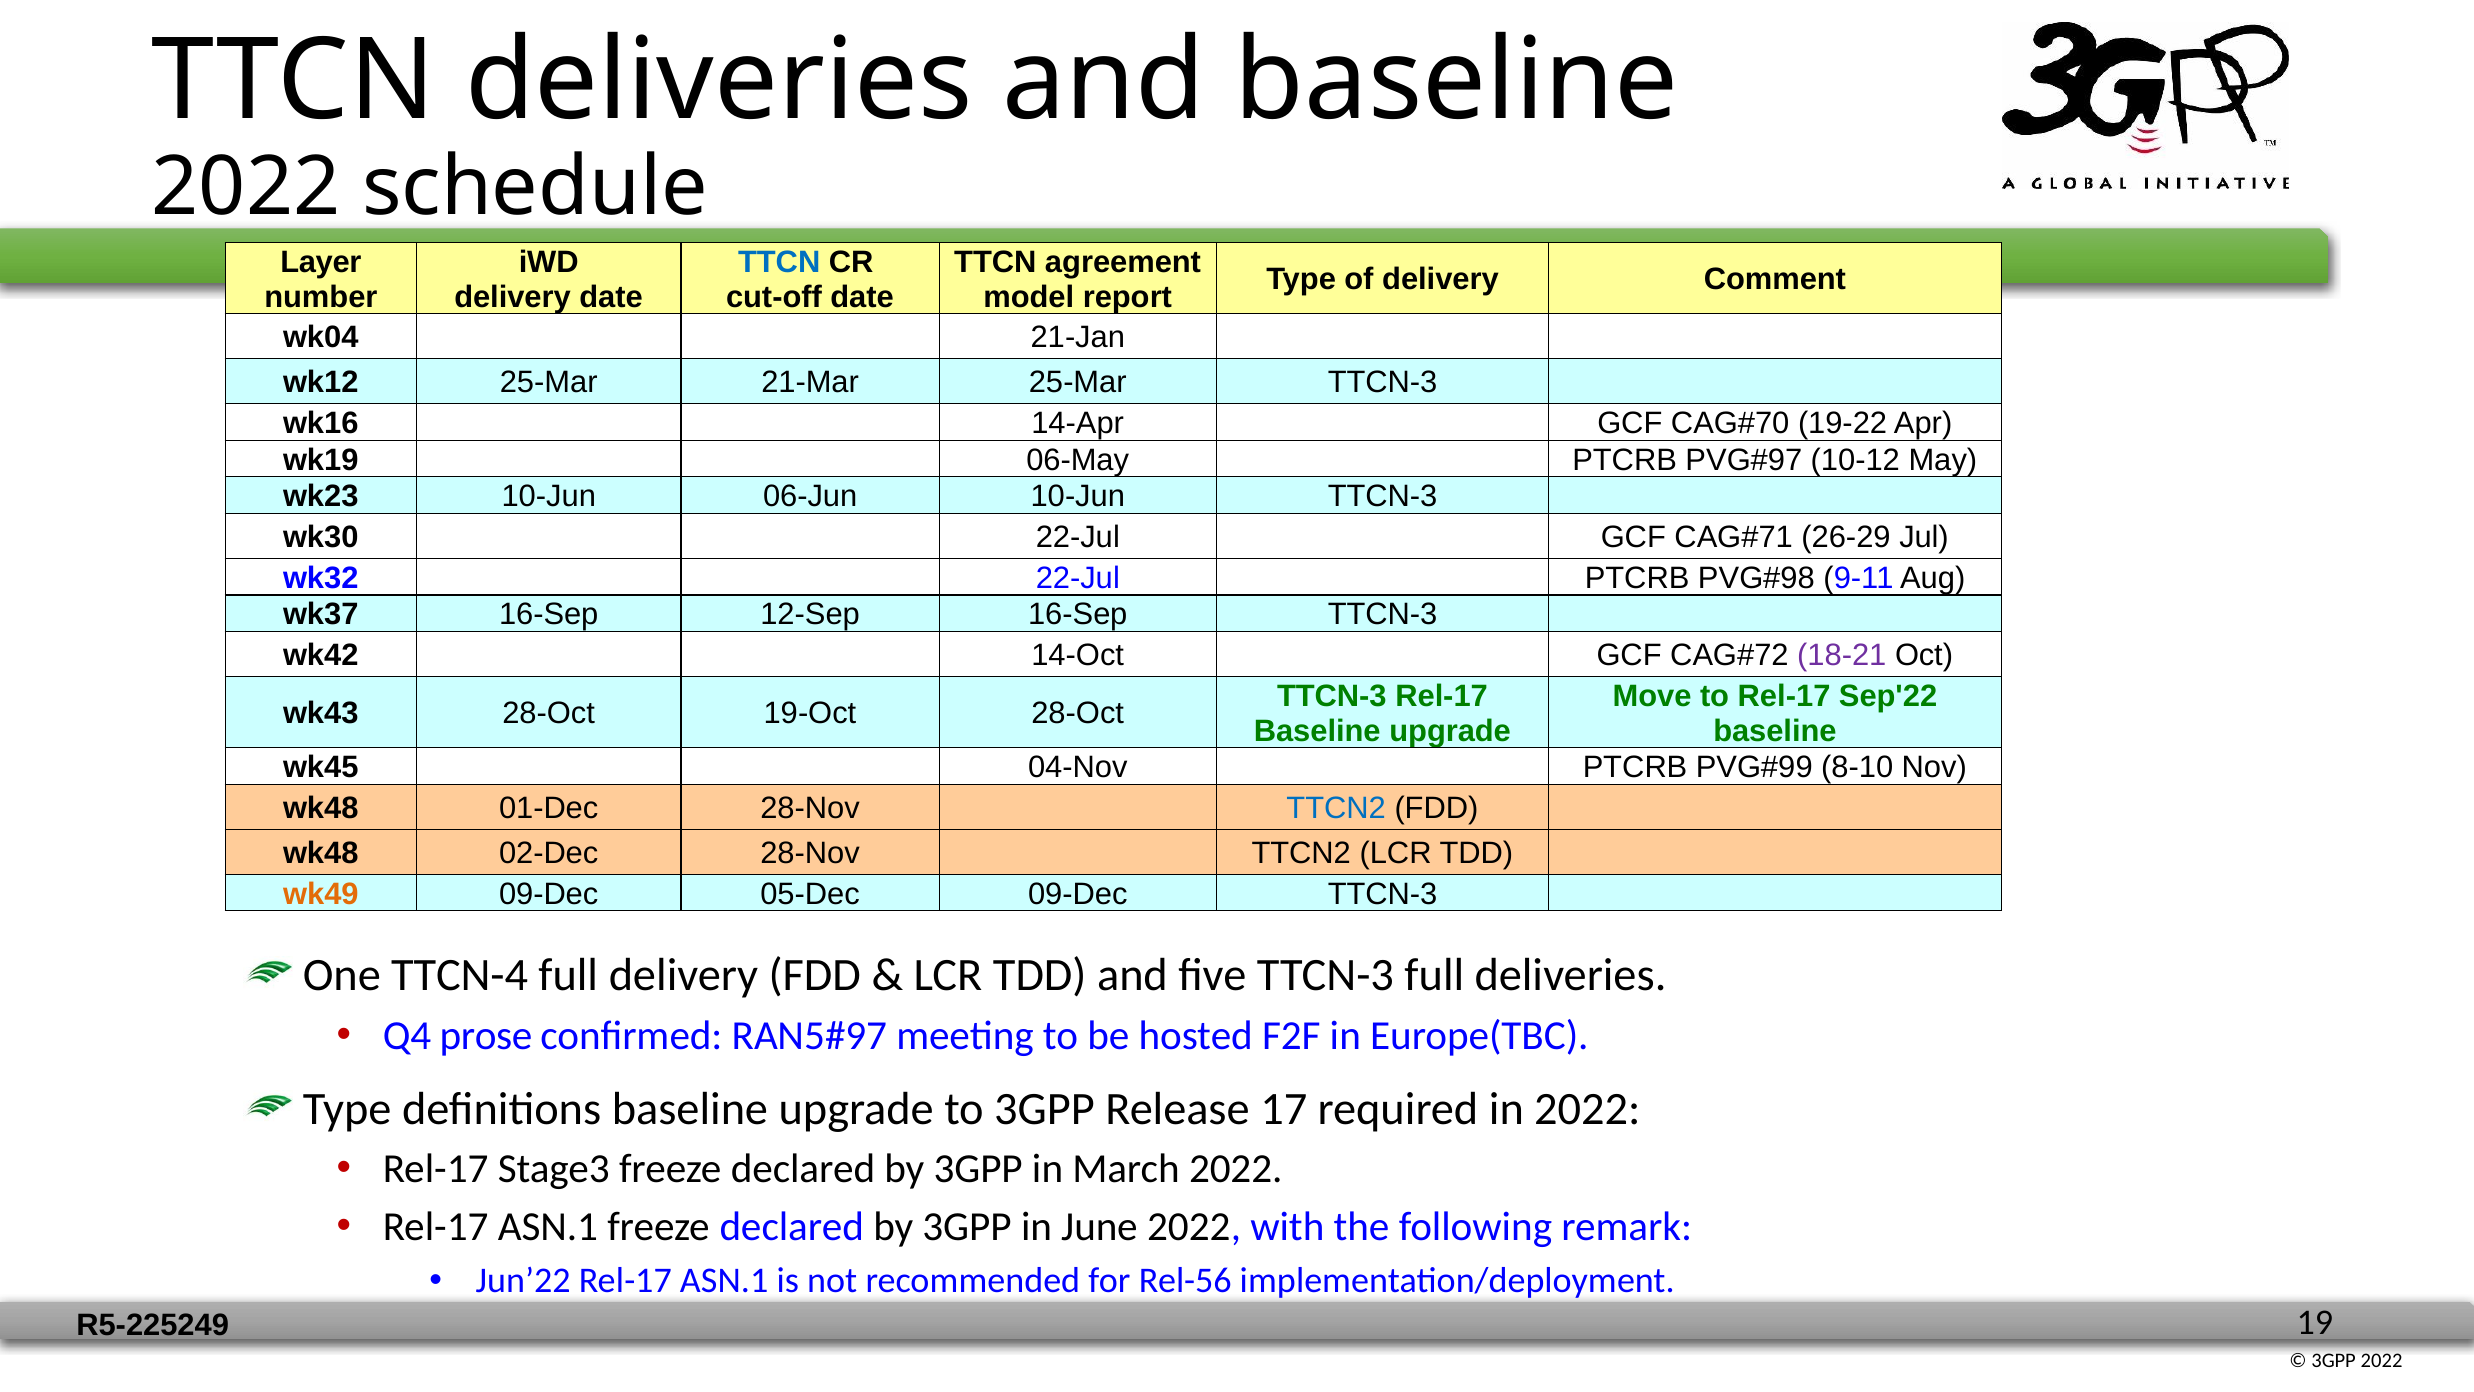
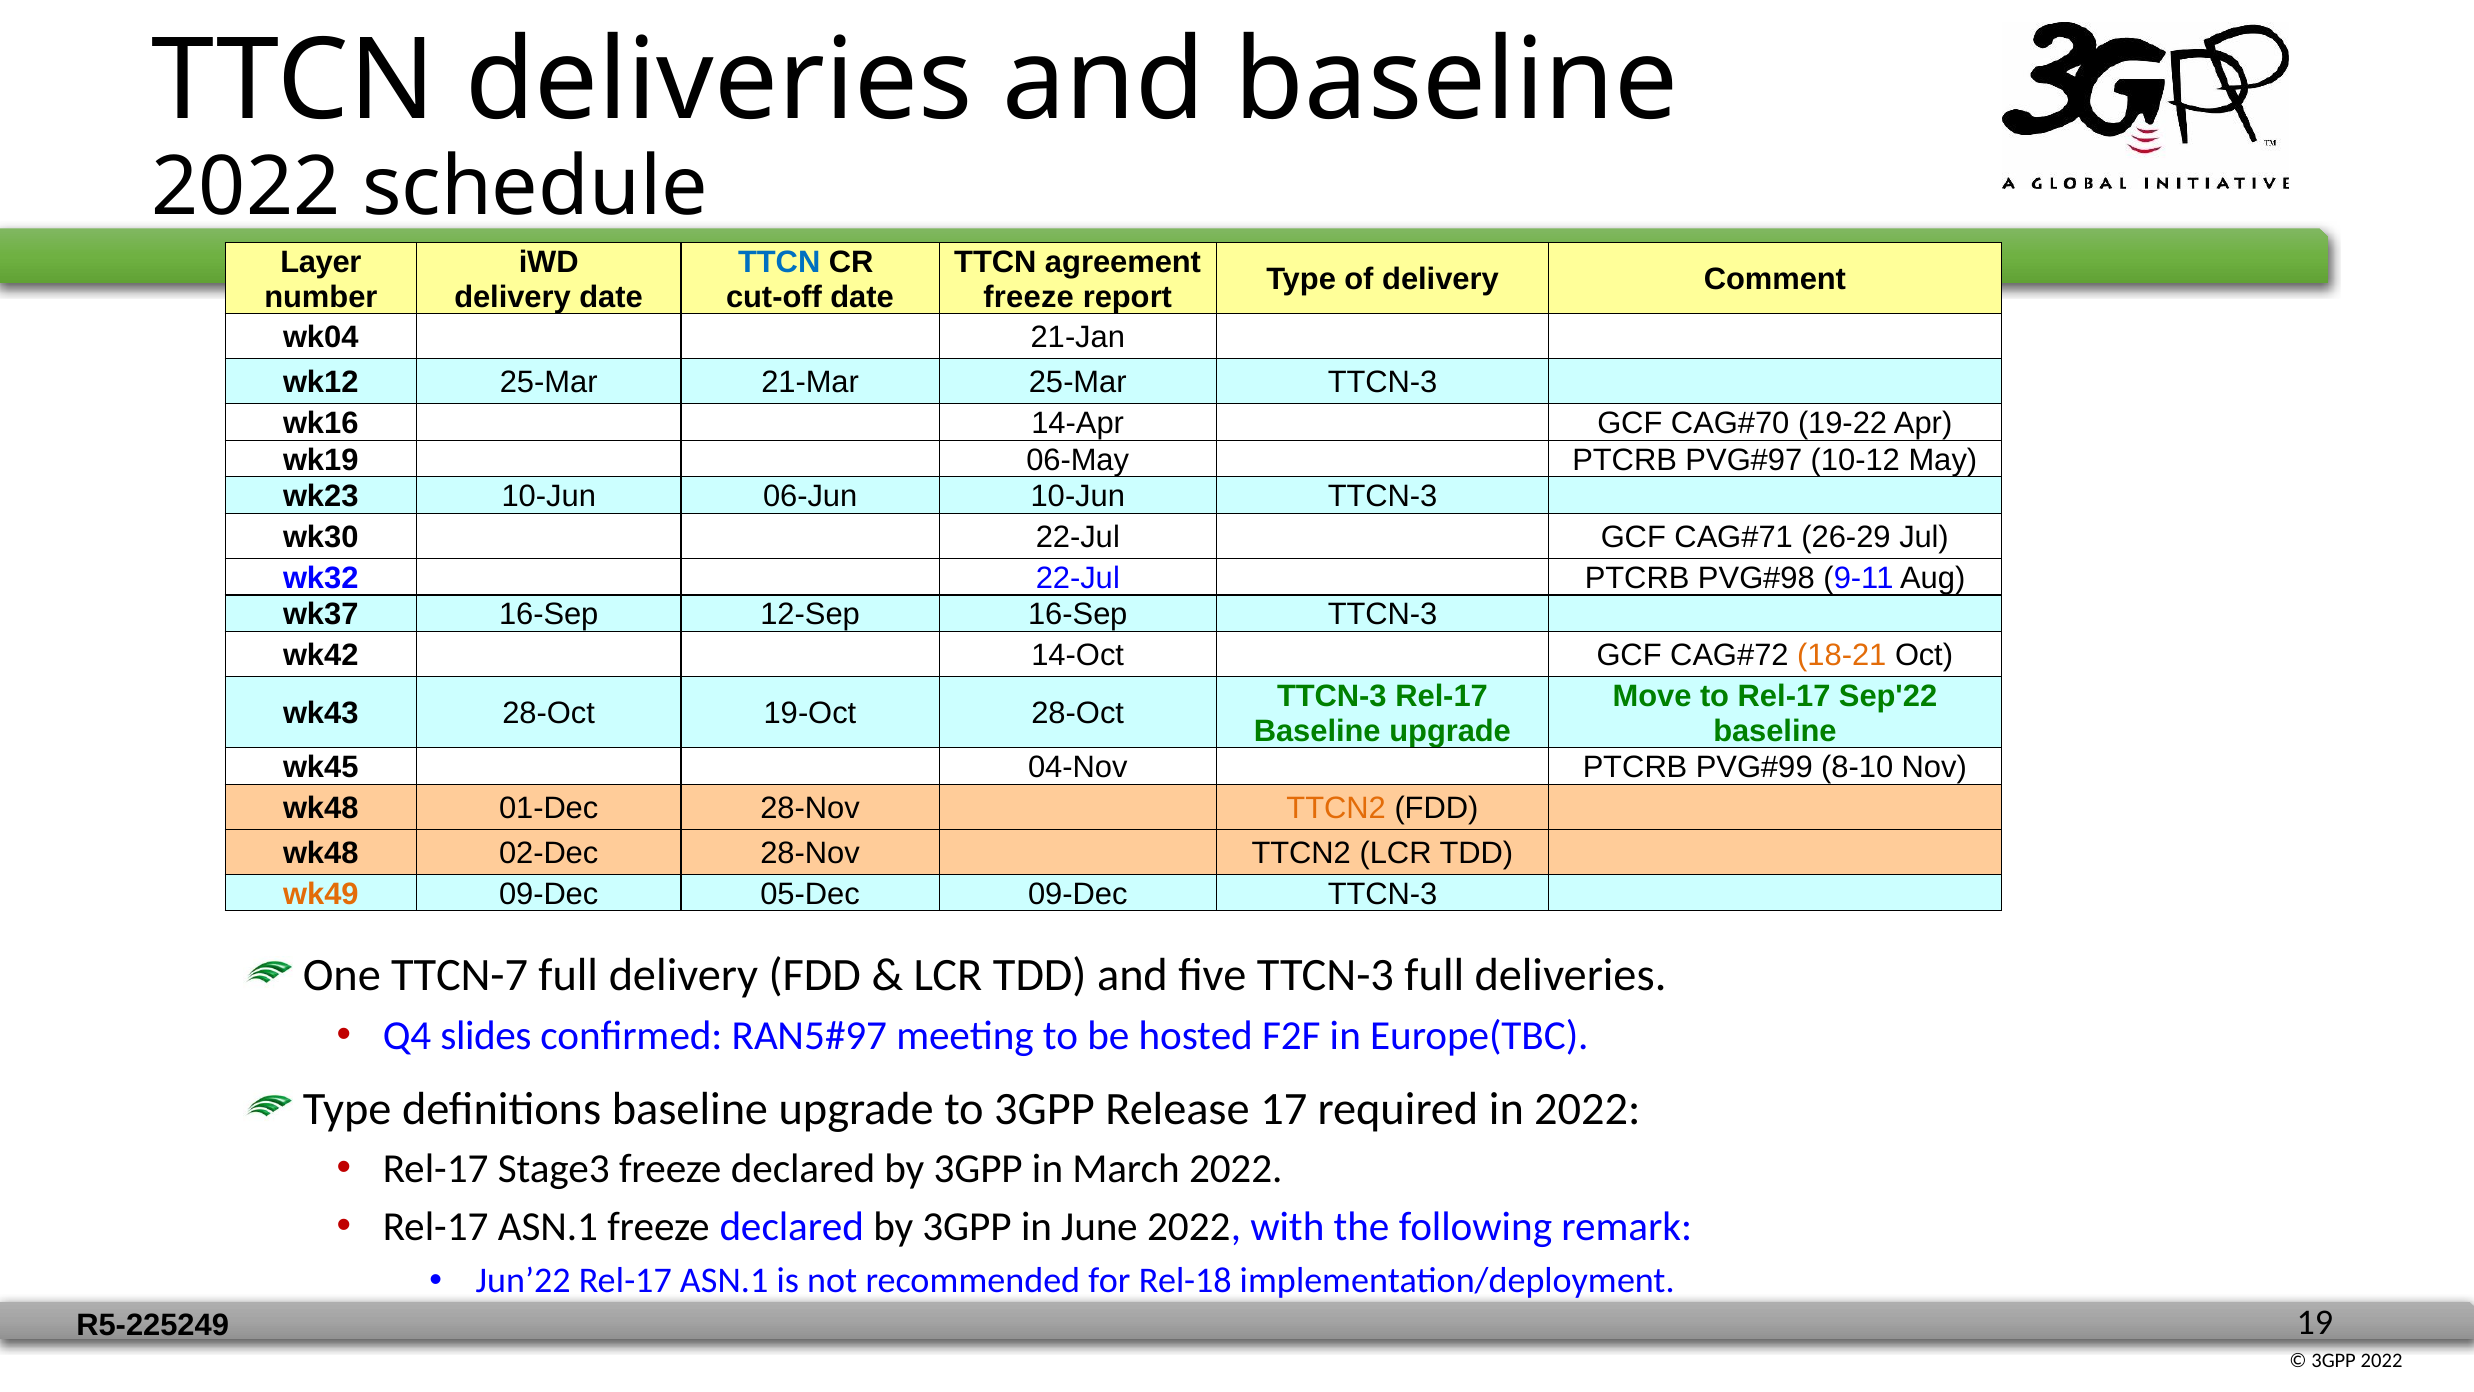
model at (1029, 297): model -> freeze
18-21 colour: purple -> orange
TTCN2 at (1336, 808) colour: blue -> orange
TTCN-4: TTCN-4 -> TTCN-7
prose: prose -> slides
Rel-56: Rel-56 -> Rel-18
